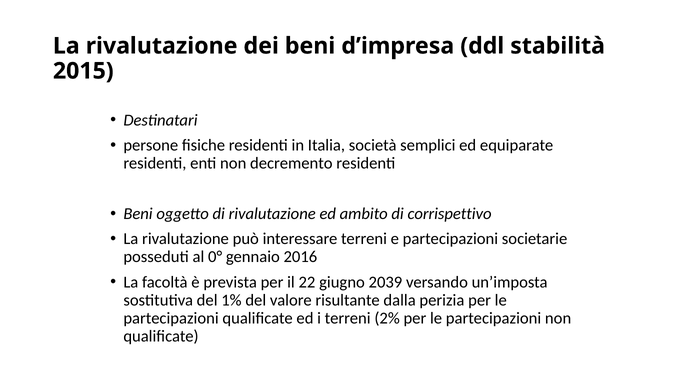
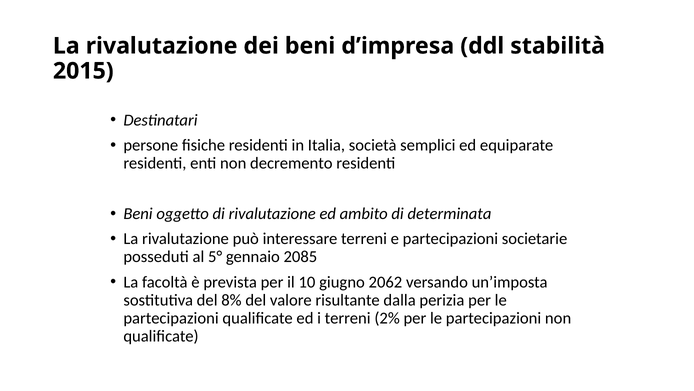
corrispettivo: corrispettivo -> determinata
0°: 0° -> 5°
2016: 2016 -> 2085
22: 22 -> 10
2039: 2039 -> 2062
1%: 1% -> 8%
